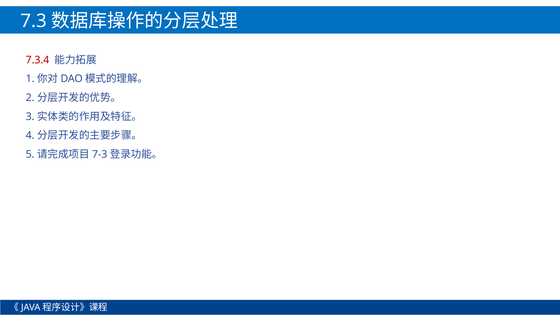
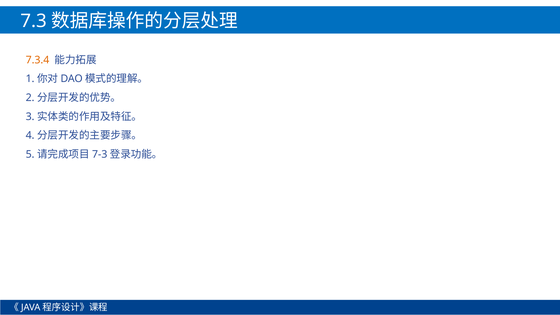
7.3.4 colour: red -> orange
